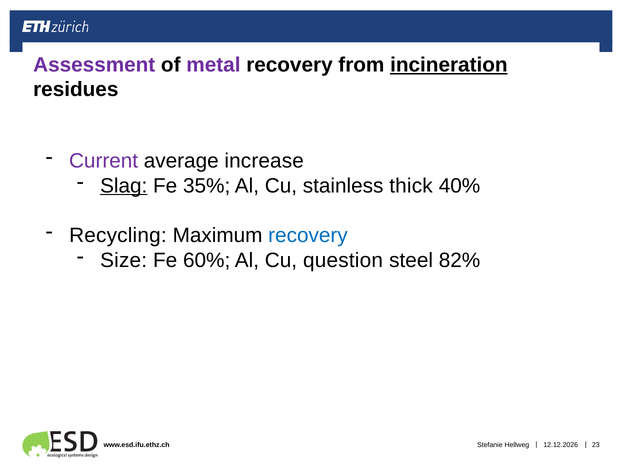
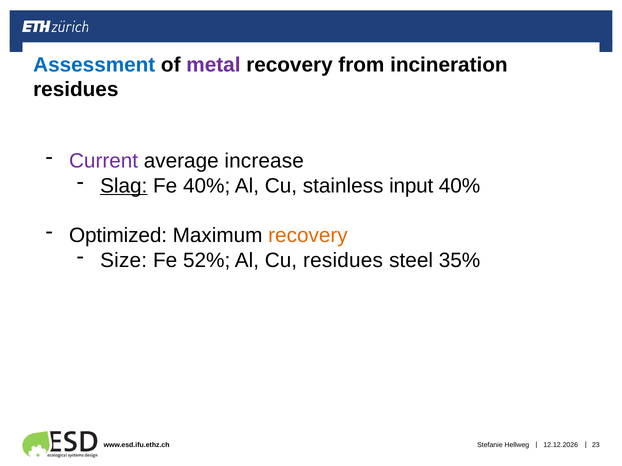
Assessment colour: purple -> blue
incineration underline: present -> none
Fe 35%: 35% -> 40%
thick: thick -> input
Recycling: Recycling -> Optimized
recovery at (308, 236) colour: blue -> orange
60%: 60% -> 52%
Cu question: question -> residues
82%: 82% -> 35%
